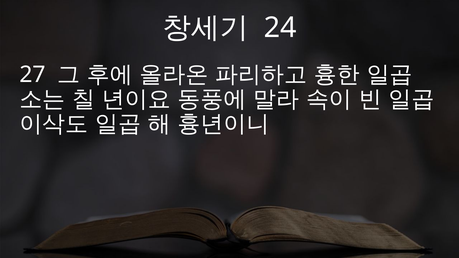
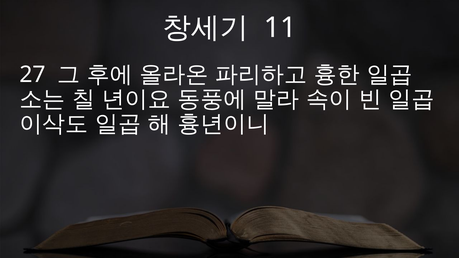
24: 24 -> 11
